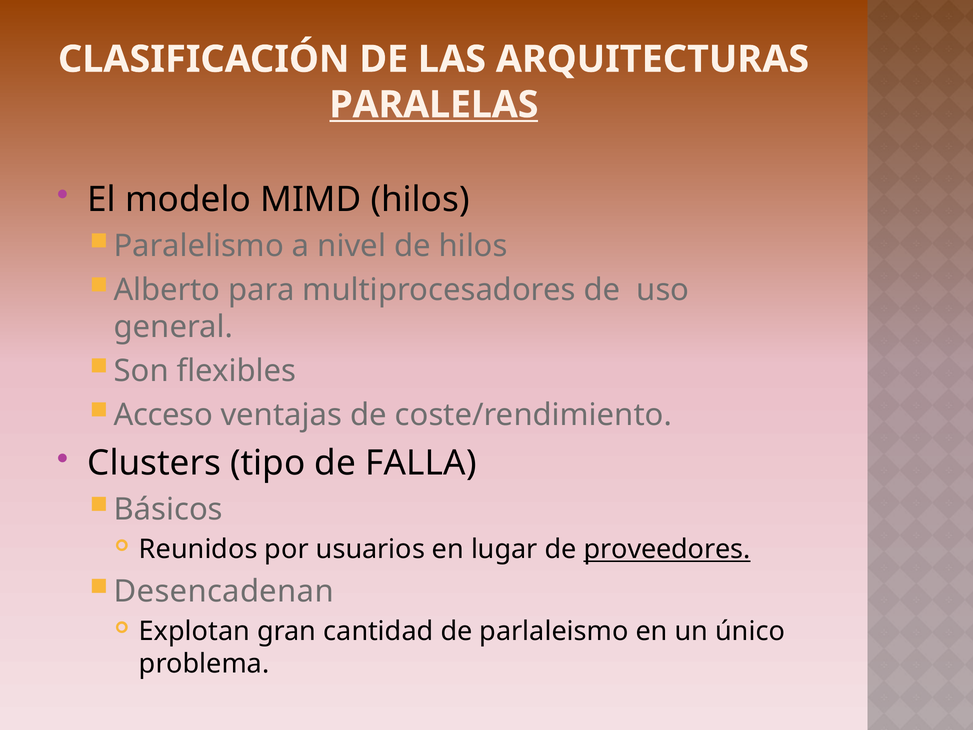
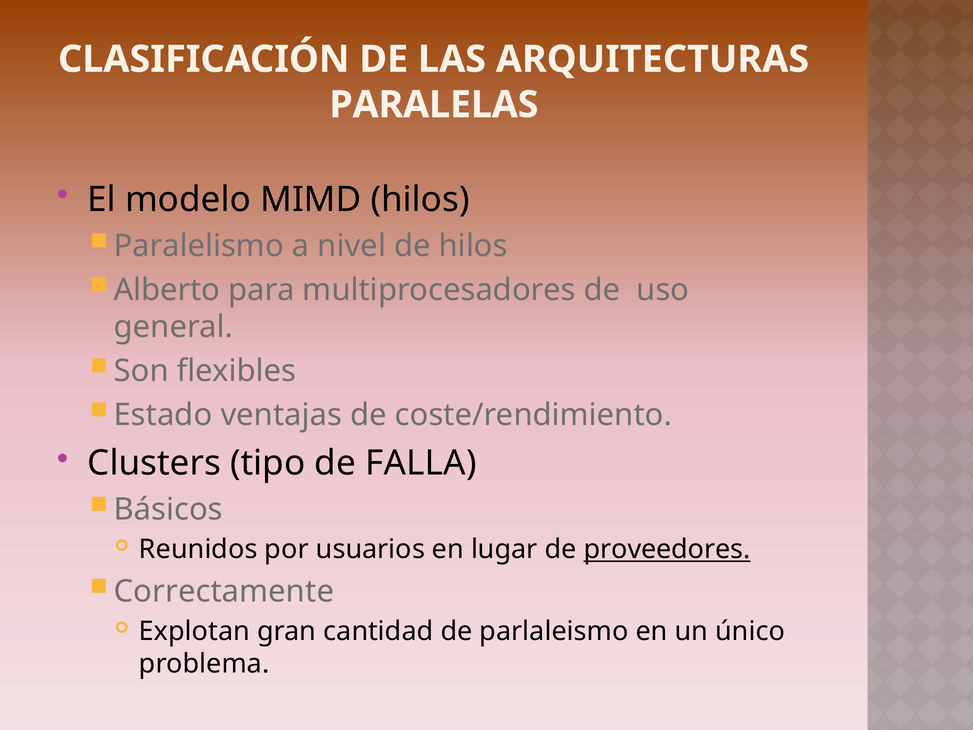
PARALELAS underline: present -> none
Acceso: Acceso -> Estado
Desencadenan: Desencadenan -> Correctamente
